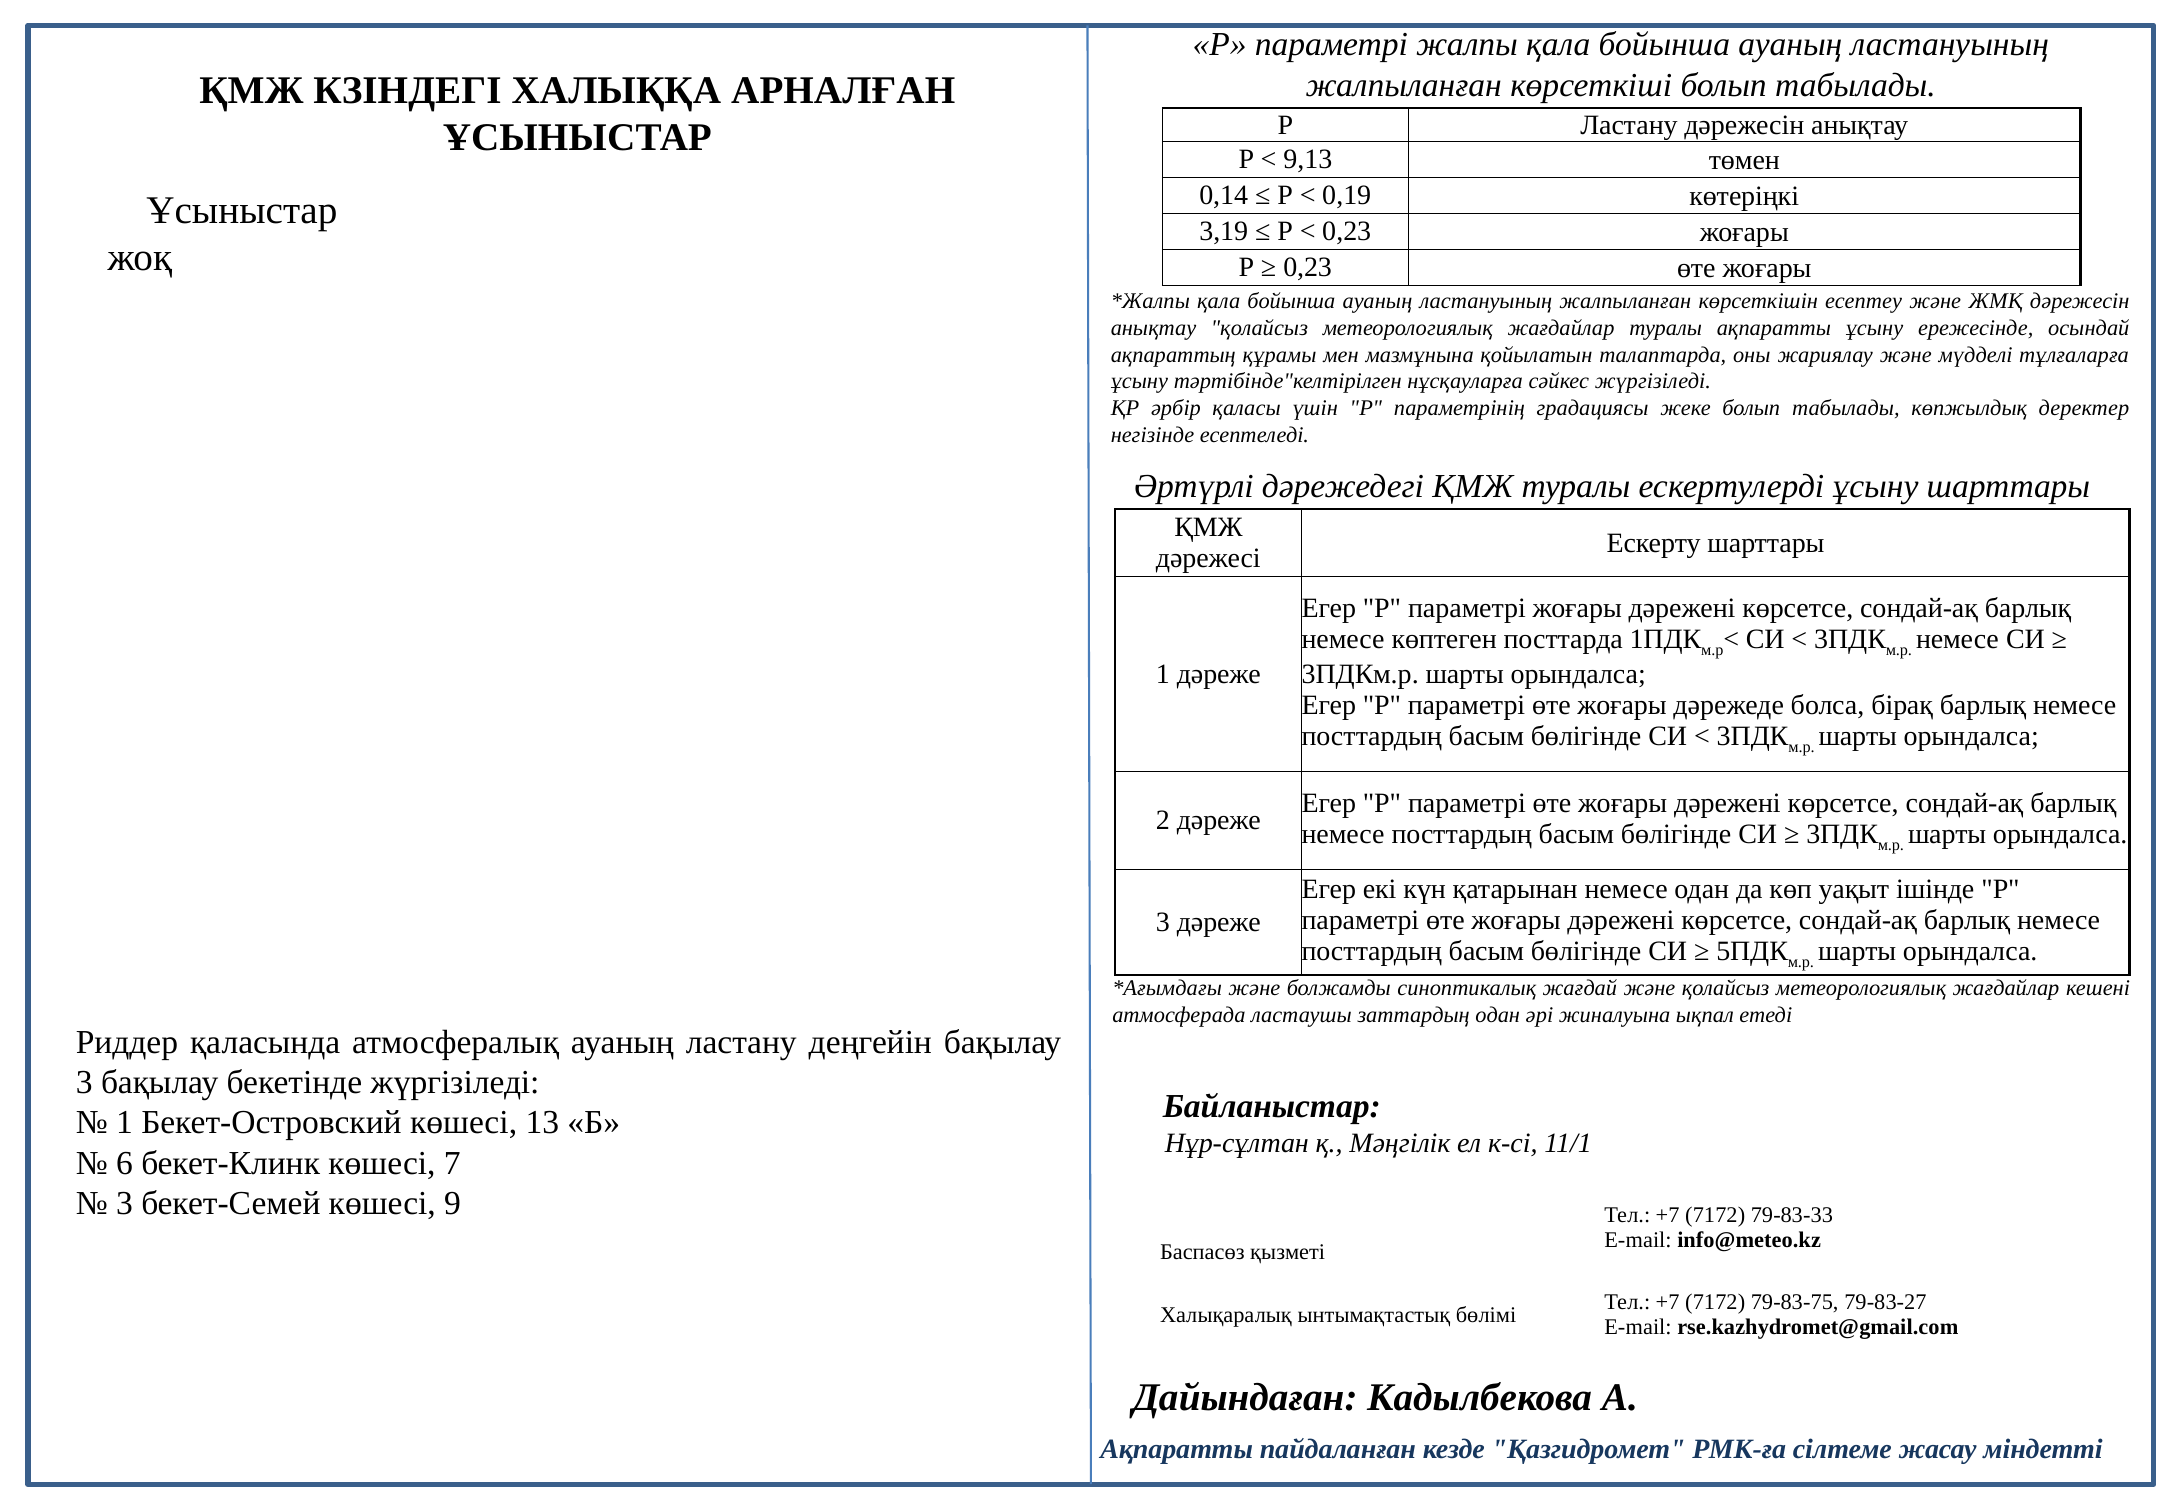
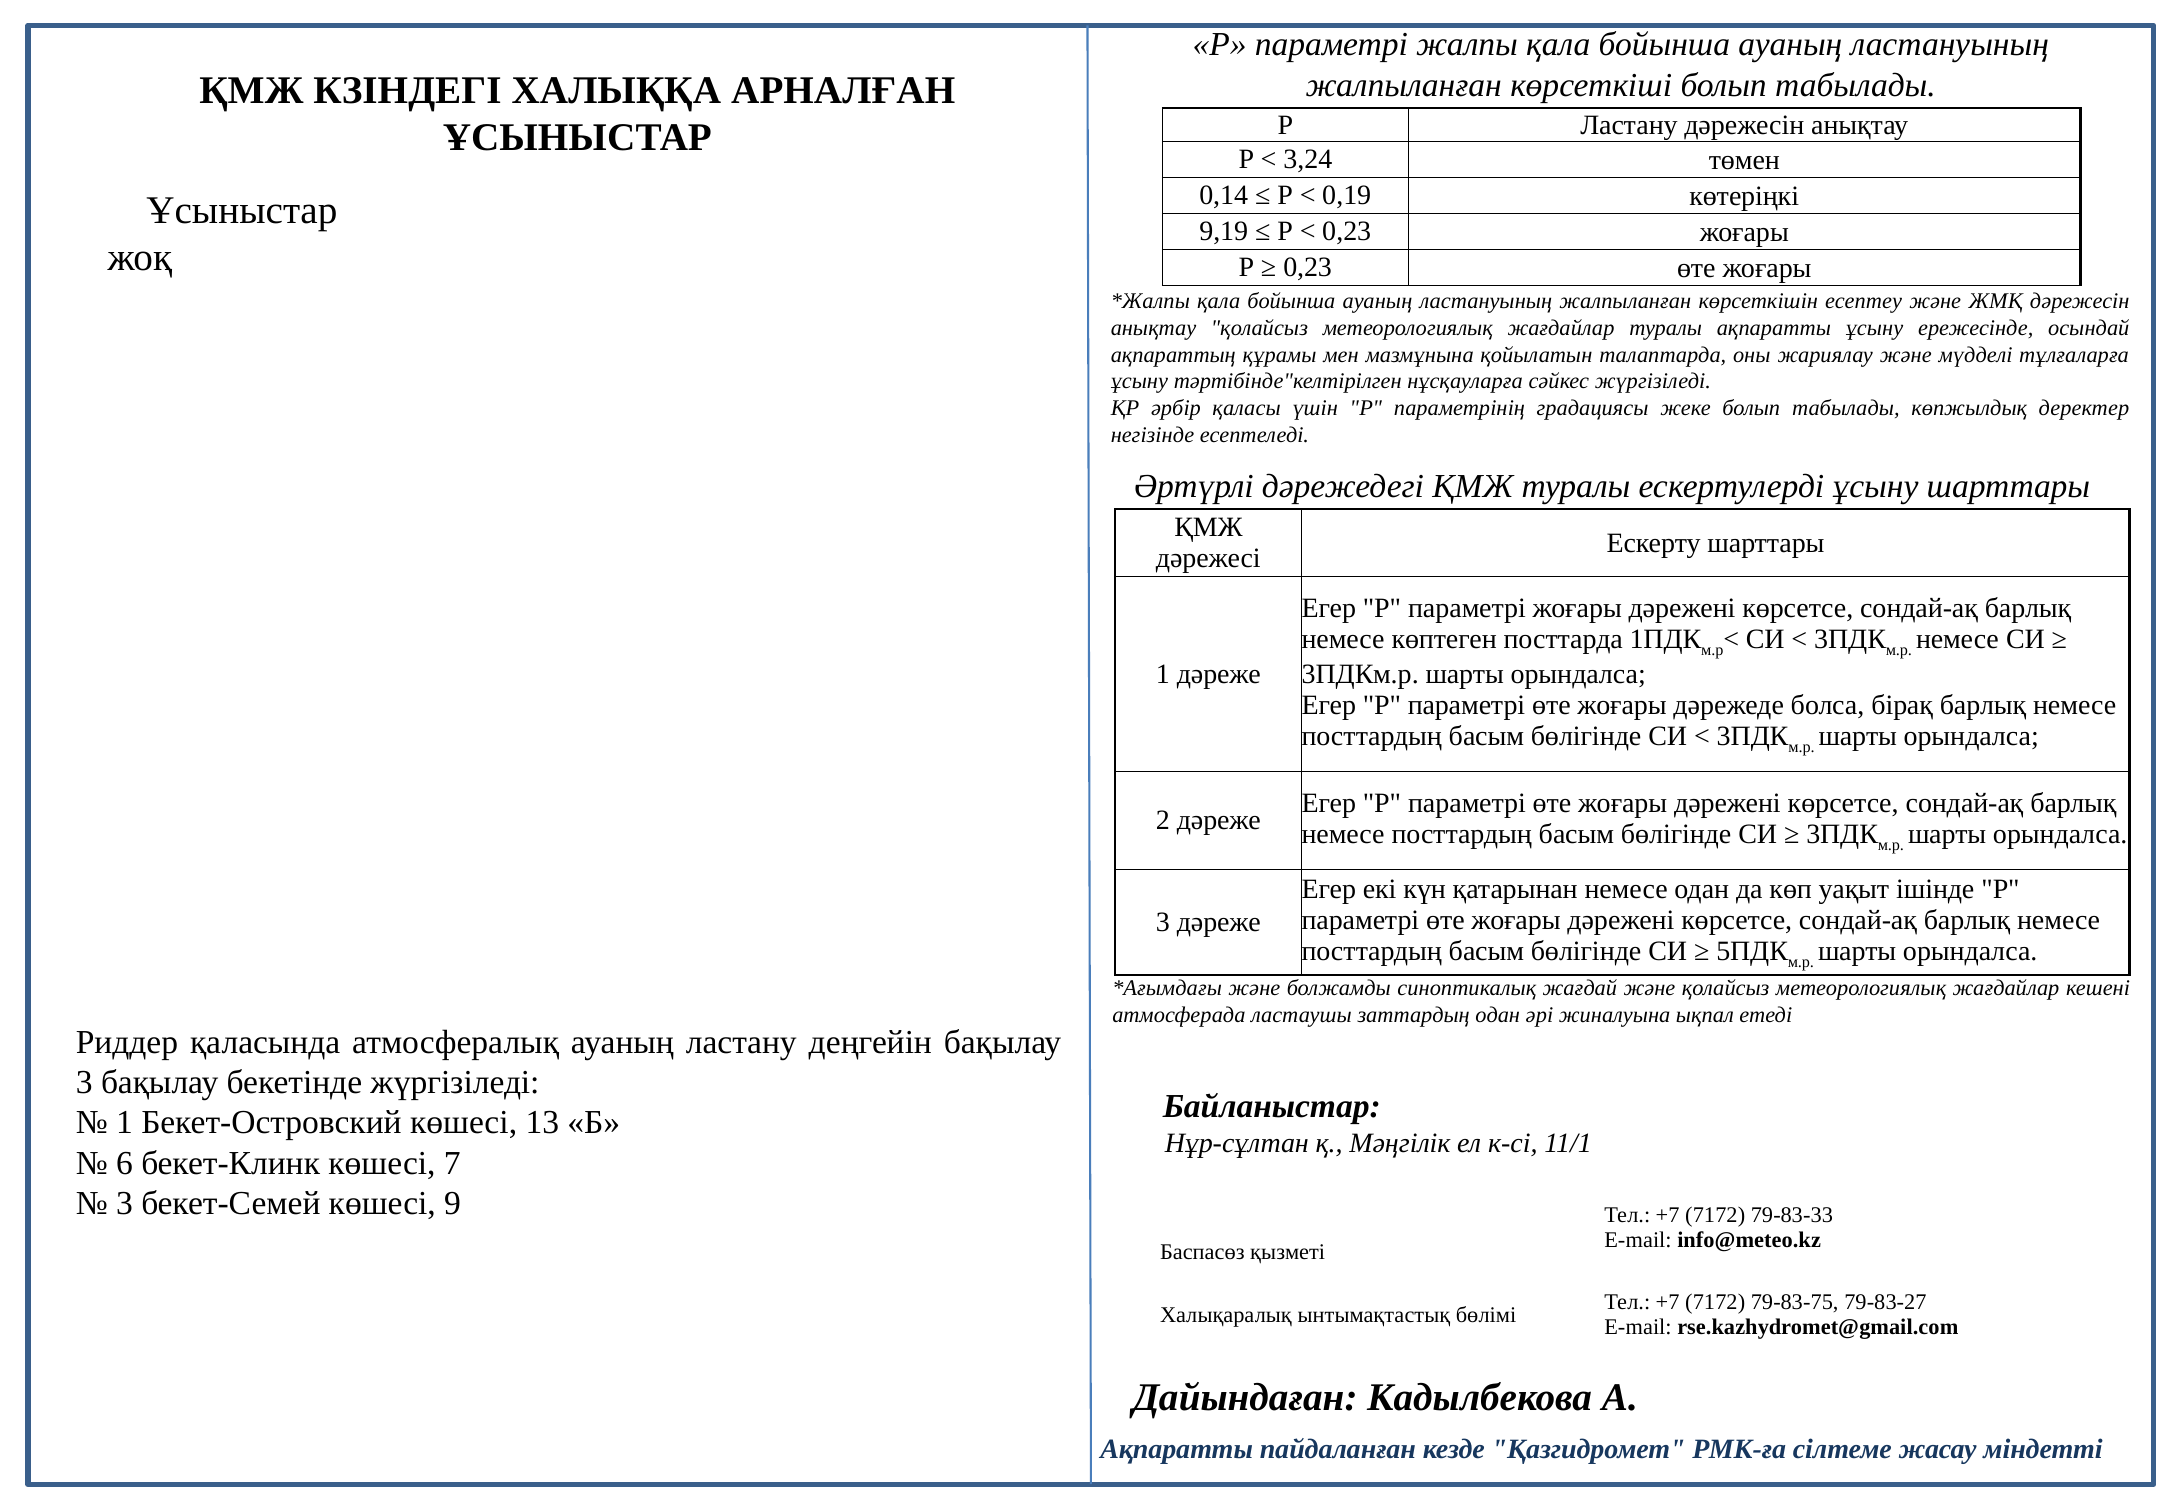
9,13: 9,13 -> 3,24
3,19: 3,19 -> 9,19
